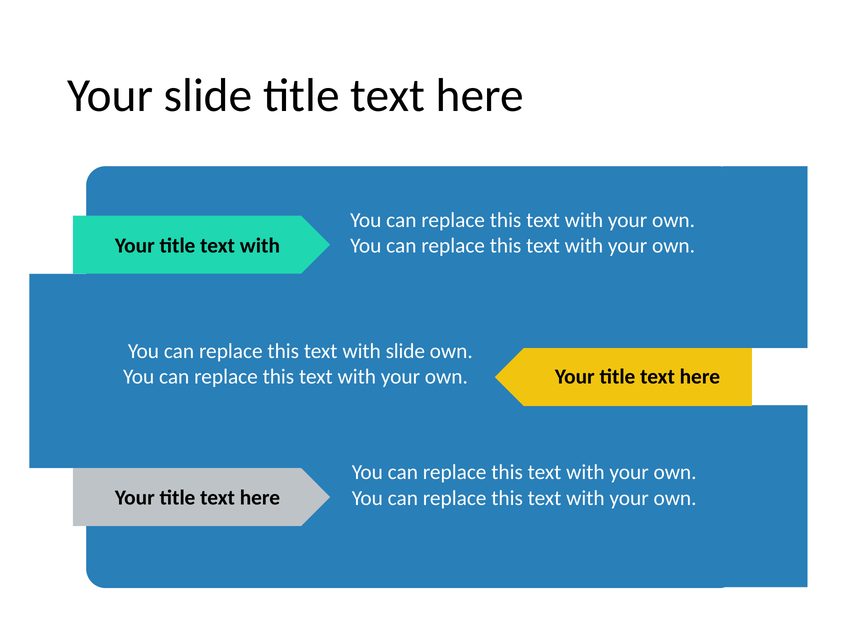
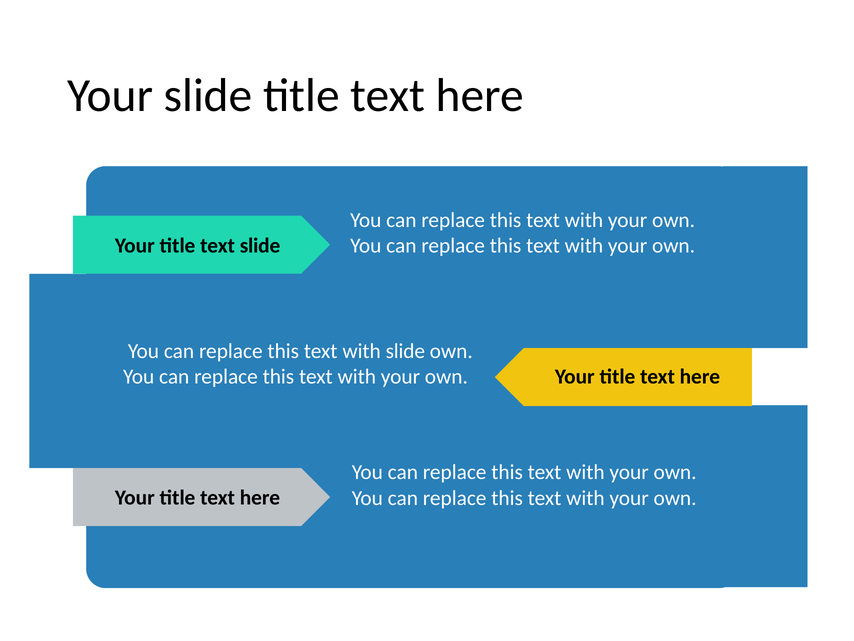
title text with: with -> slide
